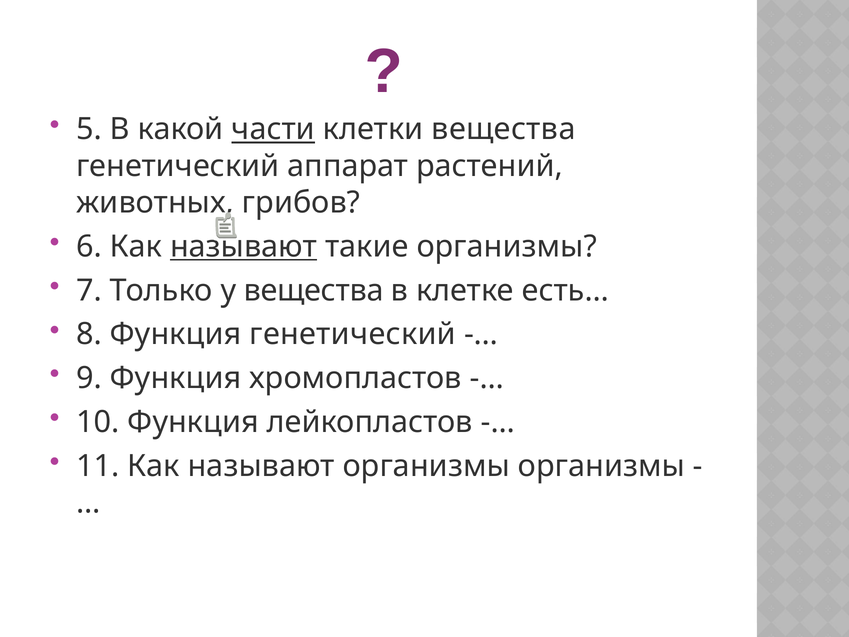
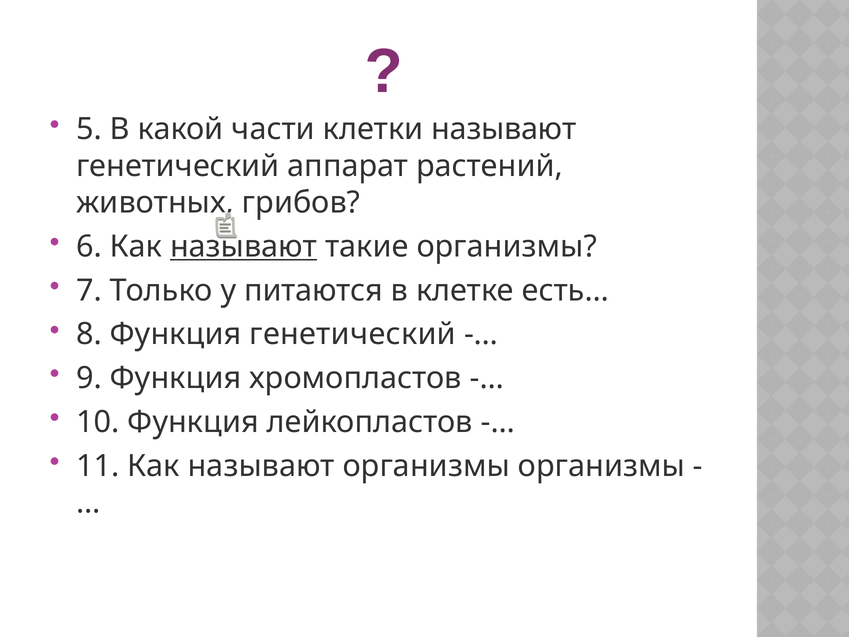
части underline: present -> none
клетки вещества: вещества -> называют
у вещества: вещества -> питаются
